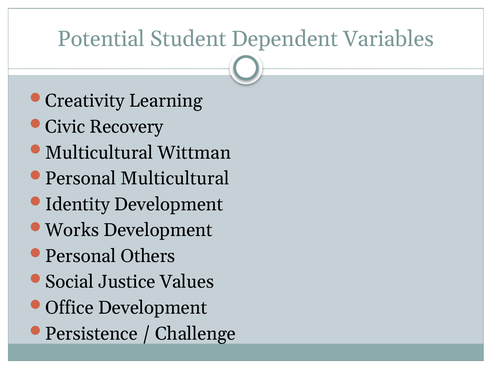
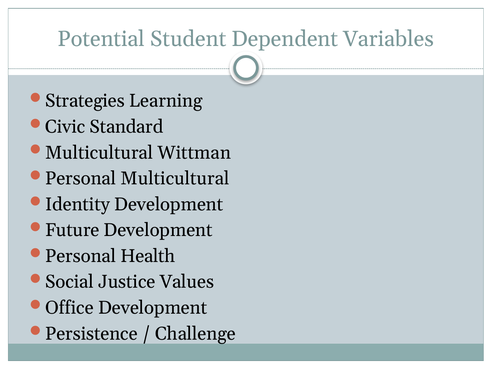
Creativity: Creativity -> Strategies
Recovery: Recovery -> Standard
Works: Works -> Future
Others: Others -> Health
